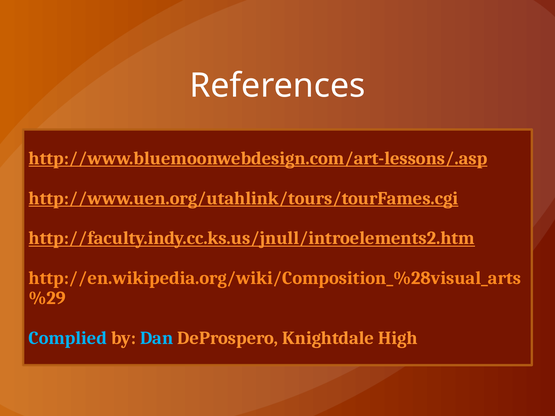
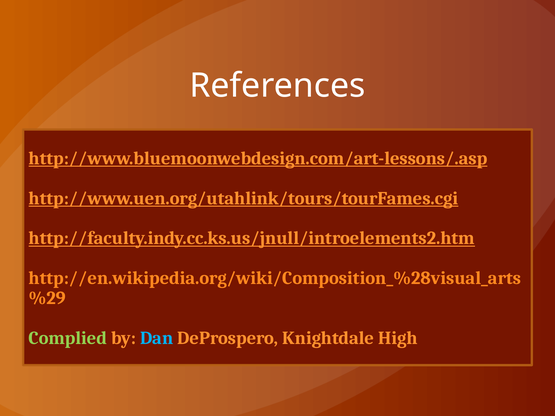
Complied colour: light blue -> light green
